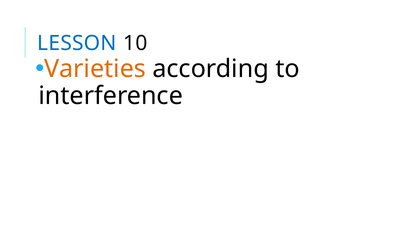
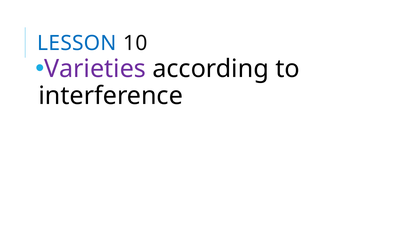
Varieties colour: orange -> purple
